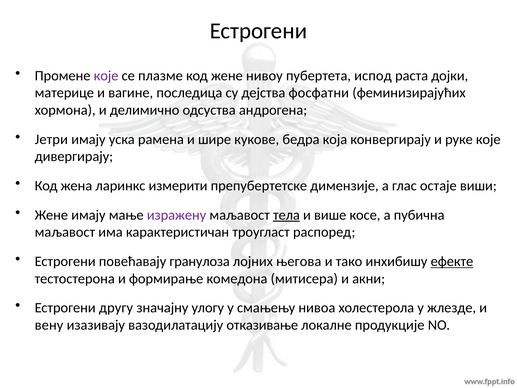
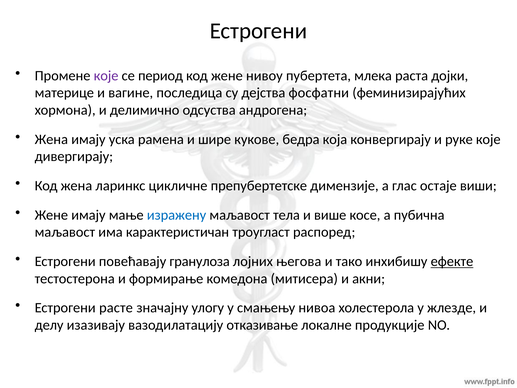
плазме: плазме -> период
испод: испод -> млека
Јетри at (51, 139): Јетри -> Жена
измерити: измерити -> цикличне
изражену colour: purple -> blue
тела underline: present -> none
другу: другу -> расте
вену: вену -> делу
